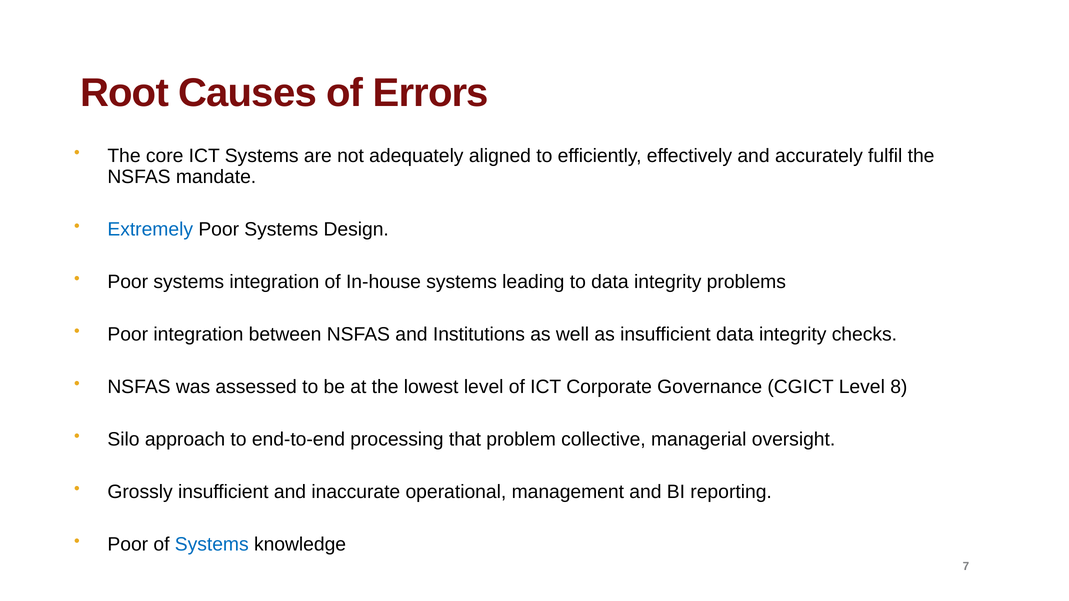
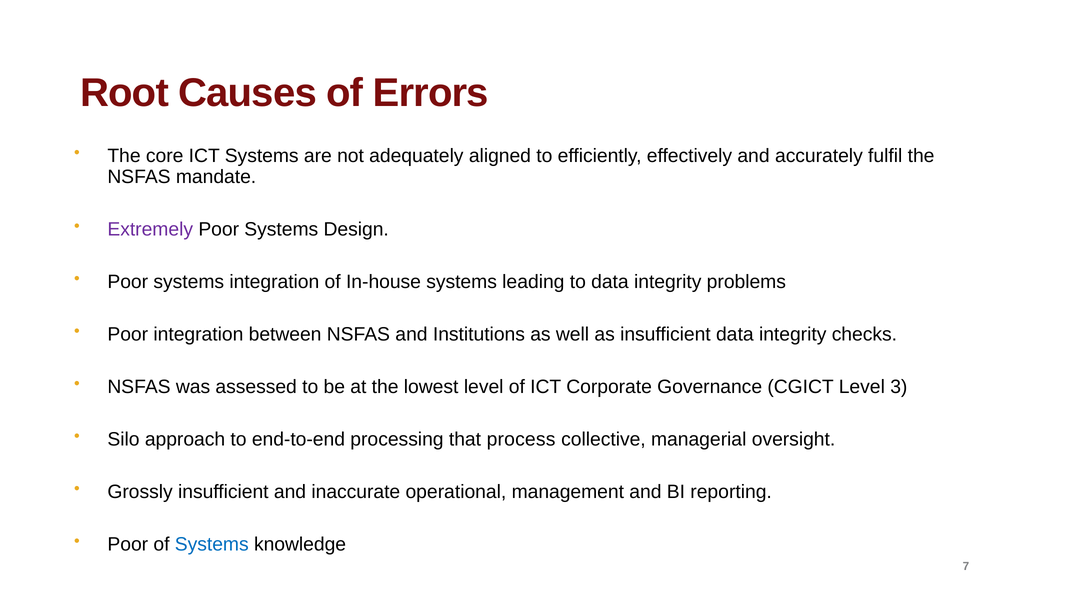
Extremely colour: blue -> purple
8: 8 -> 3
problem: problem -> process
